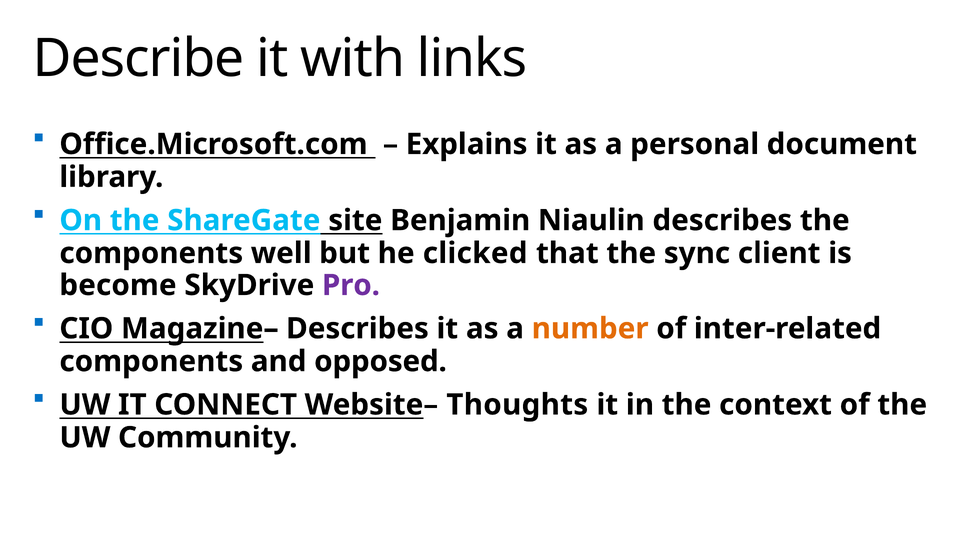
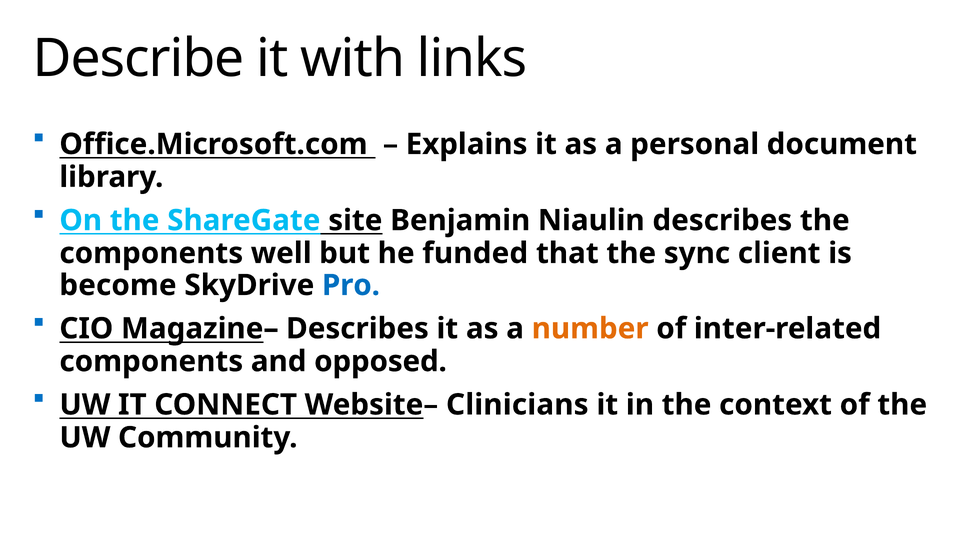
clicked: clicked -> funded
Pro colour: purple -> blue
Thoughts: Thoughts -> Clinicians
